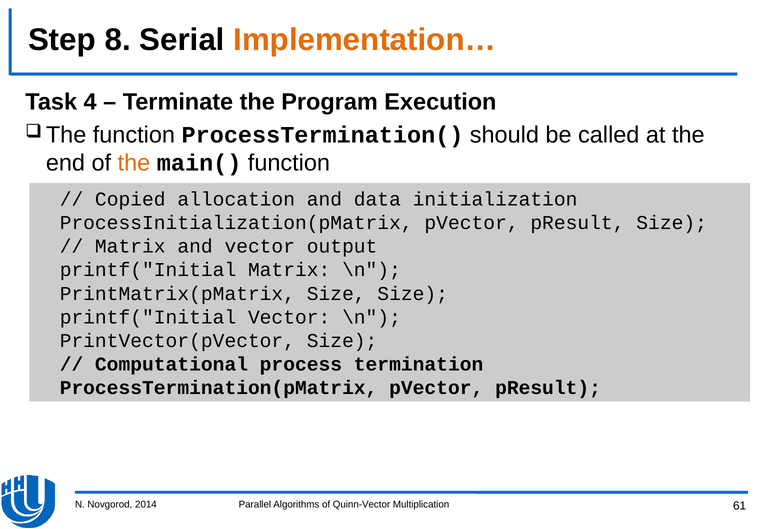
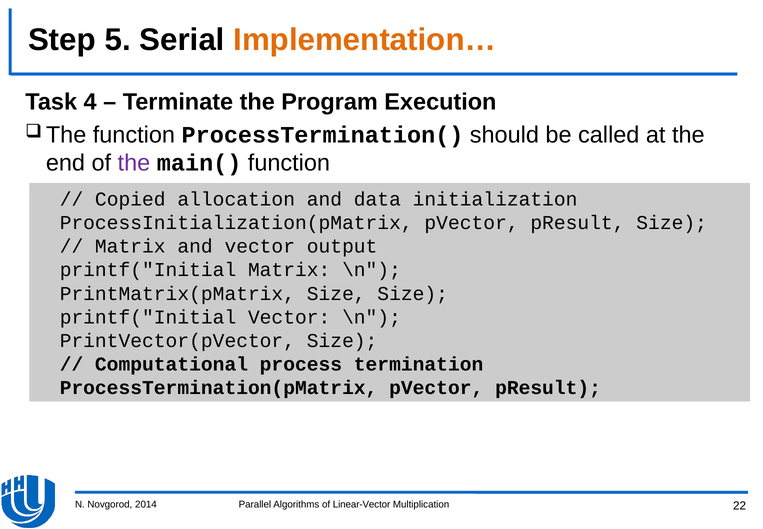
8: 8 -> 5
the at (134, 163) colour: orange -> purple
Quinn-Vector: Quinn-Vector -> Linear-Vector
61: 61 -> 22
